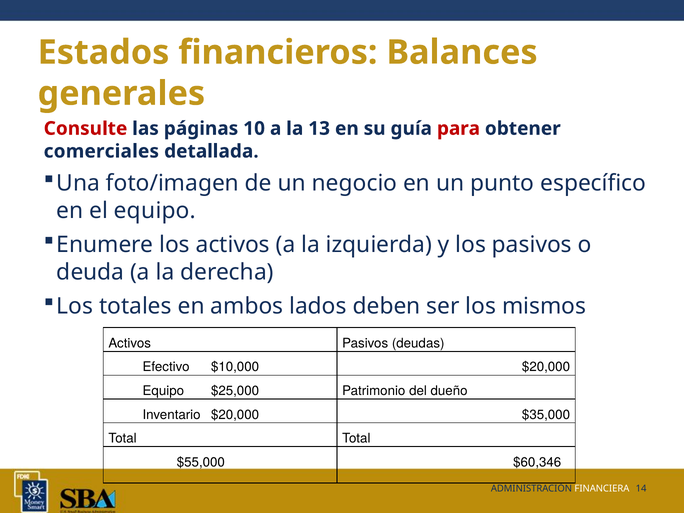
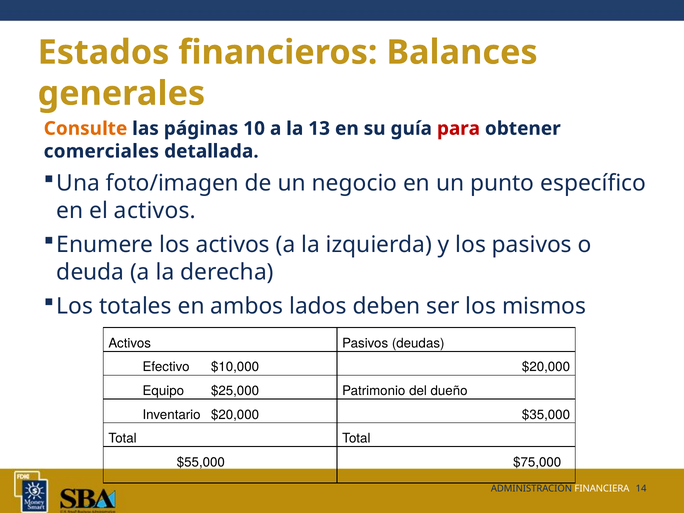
Consulte colour: red -> orange
el equipo: equipo -> activos
$60,346: $60,346 -> $75,000
